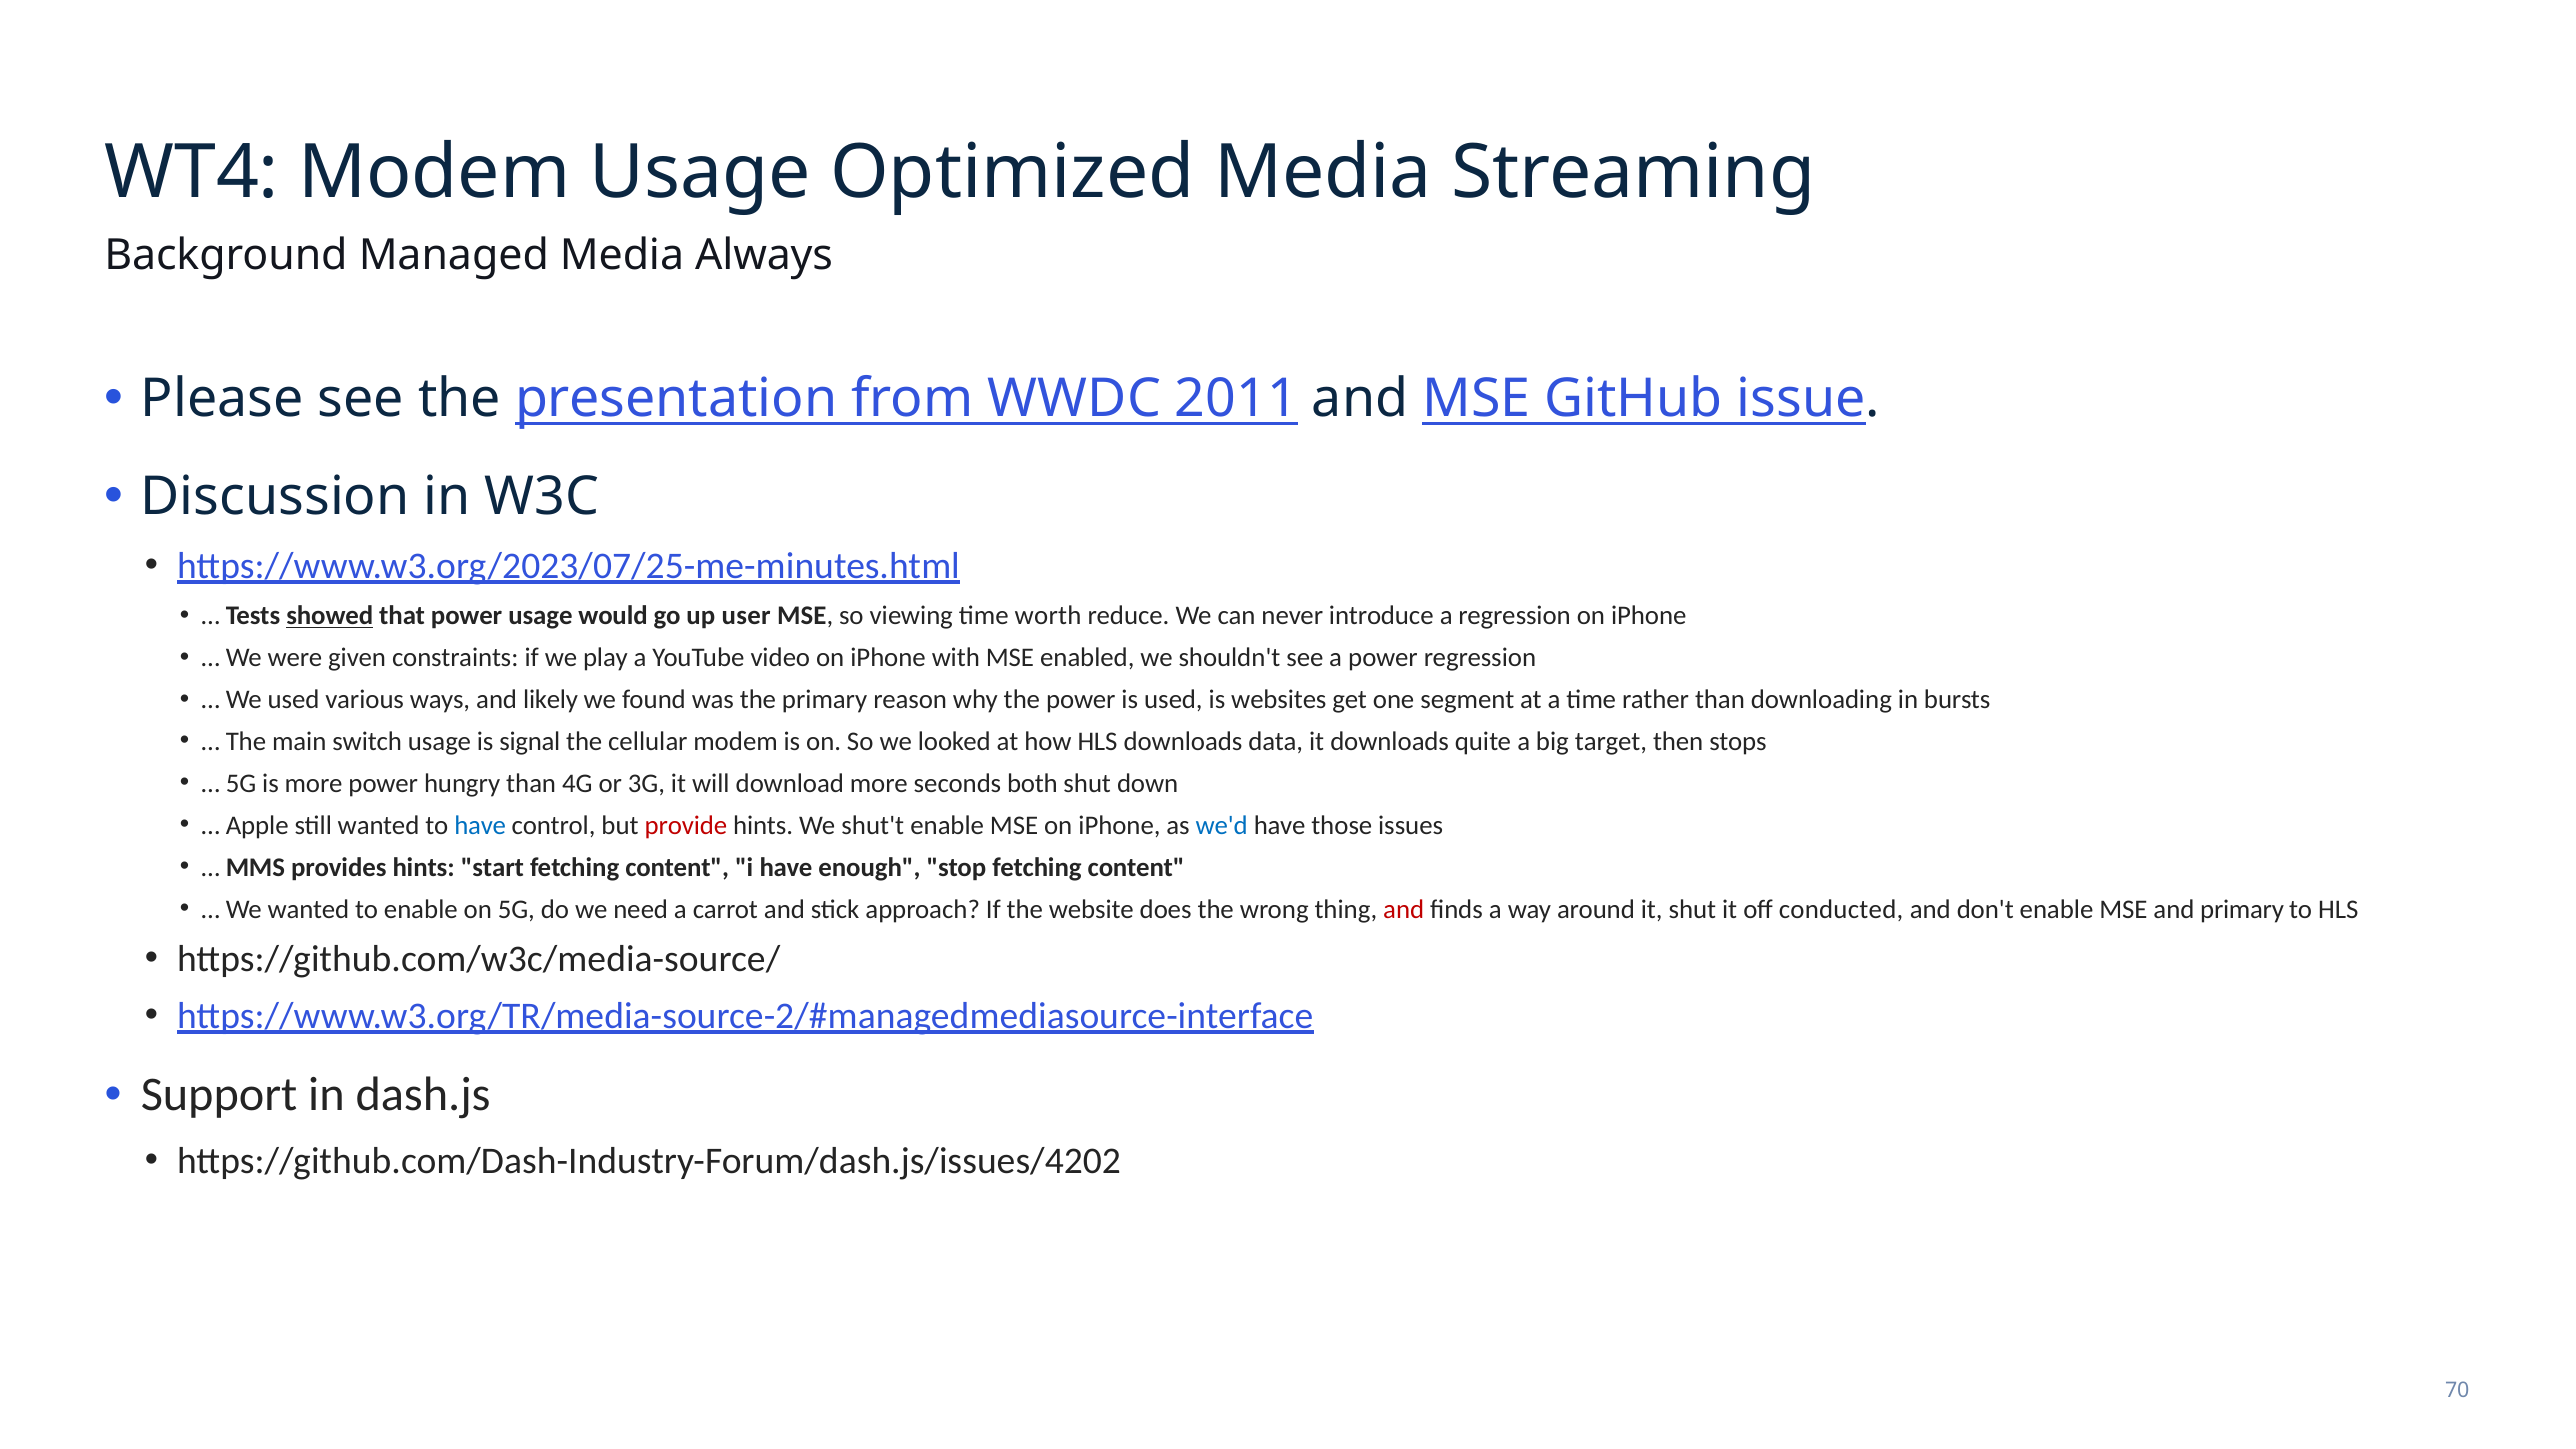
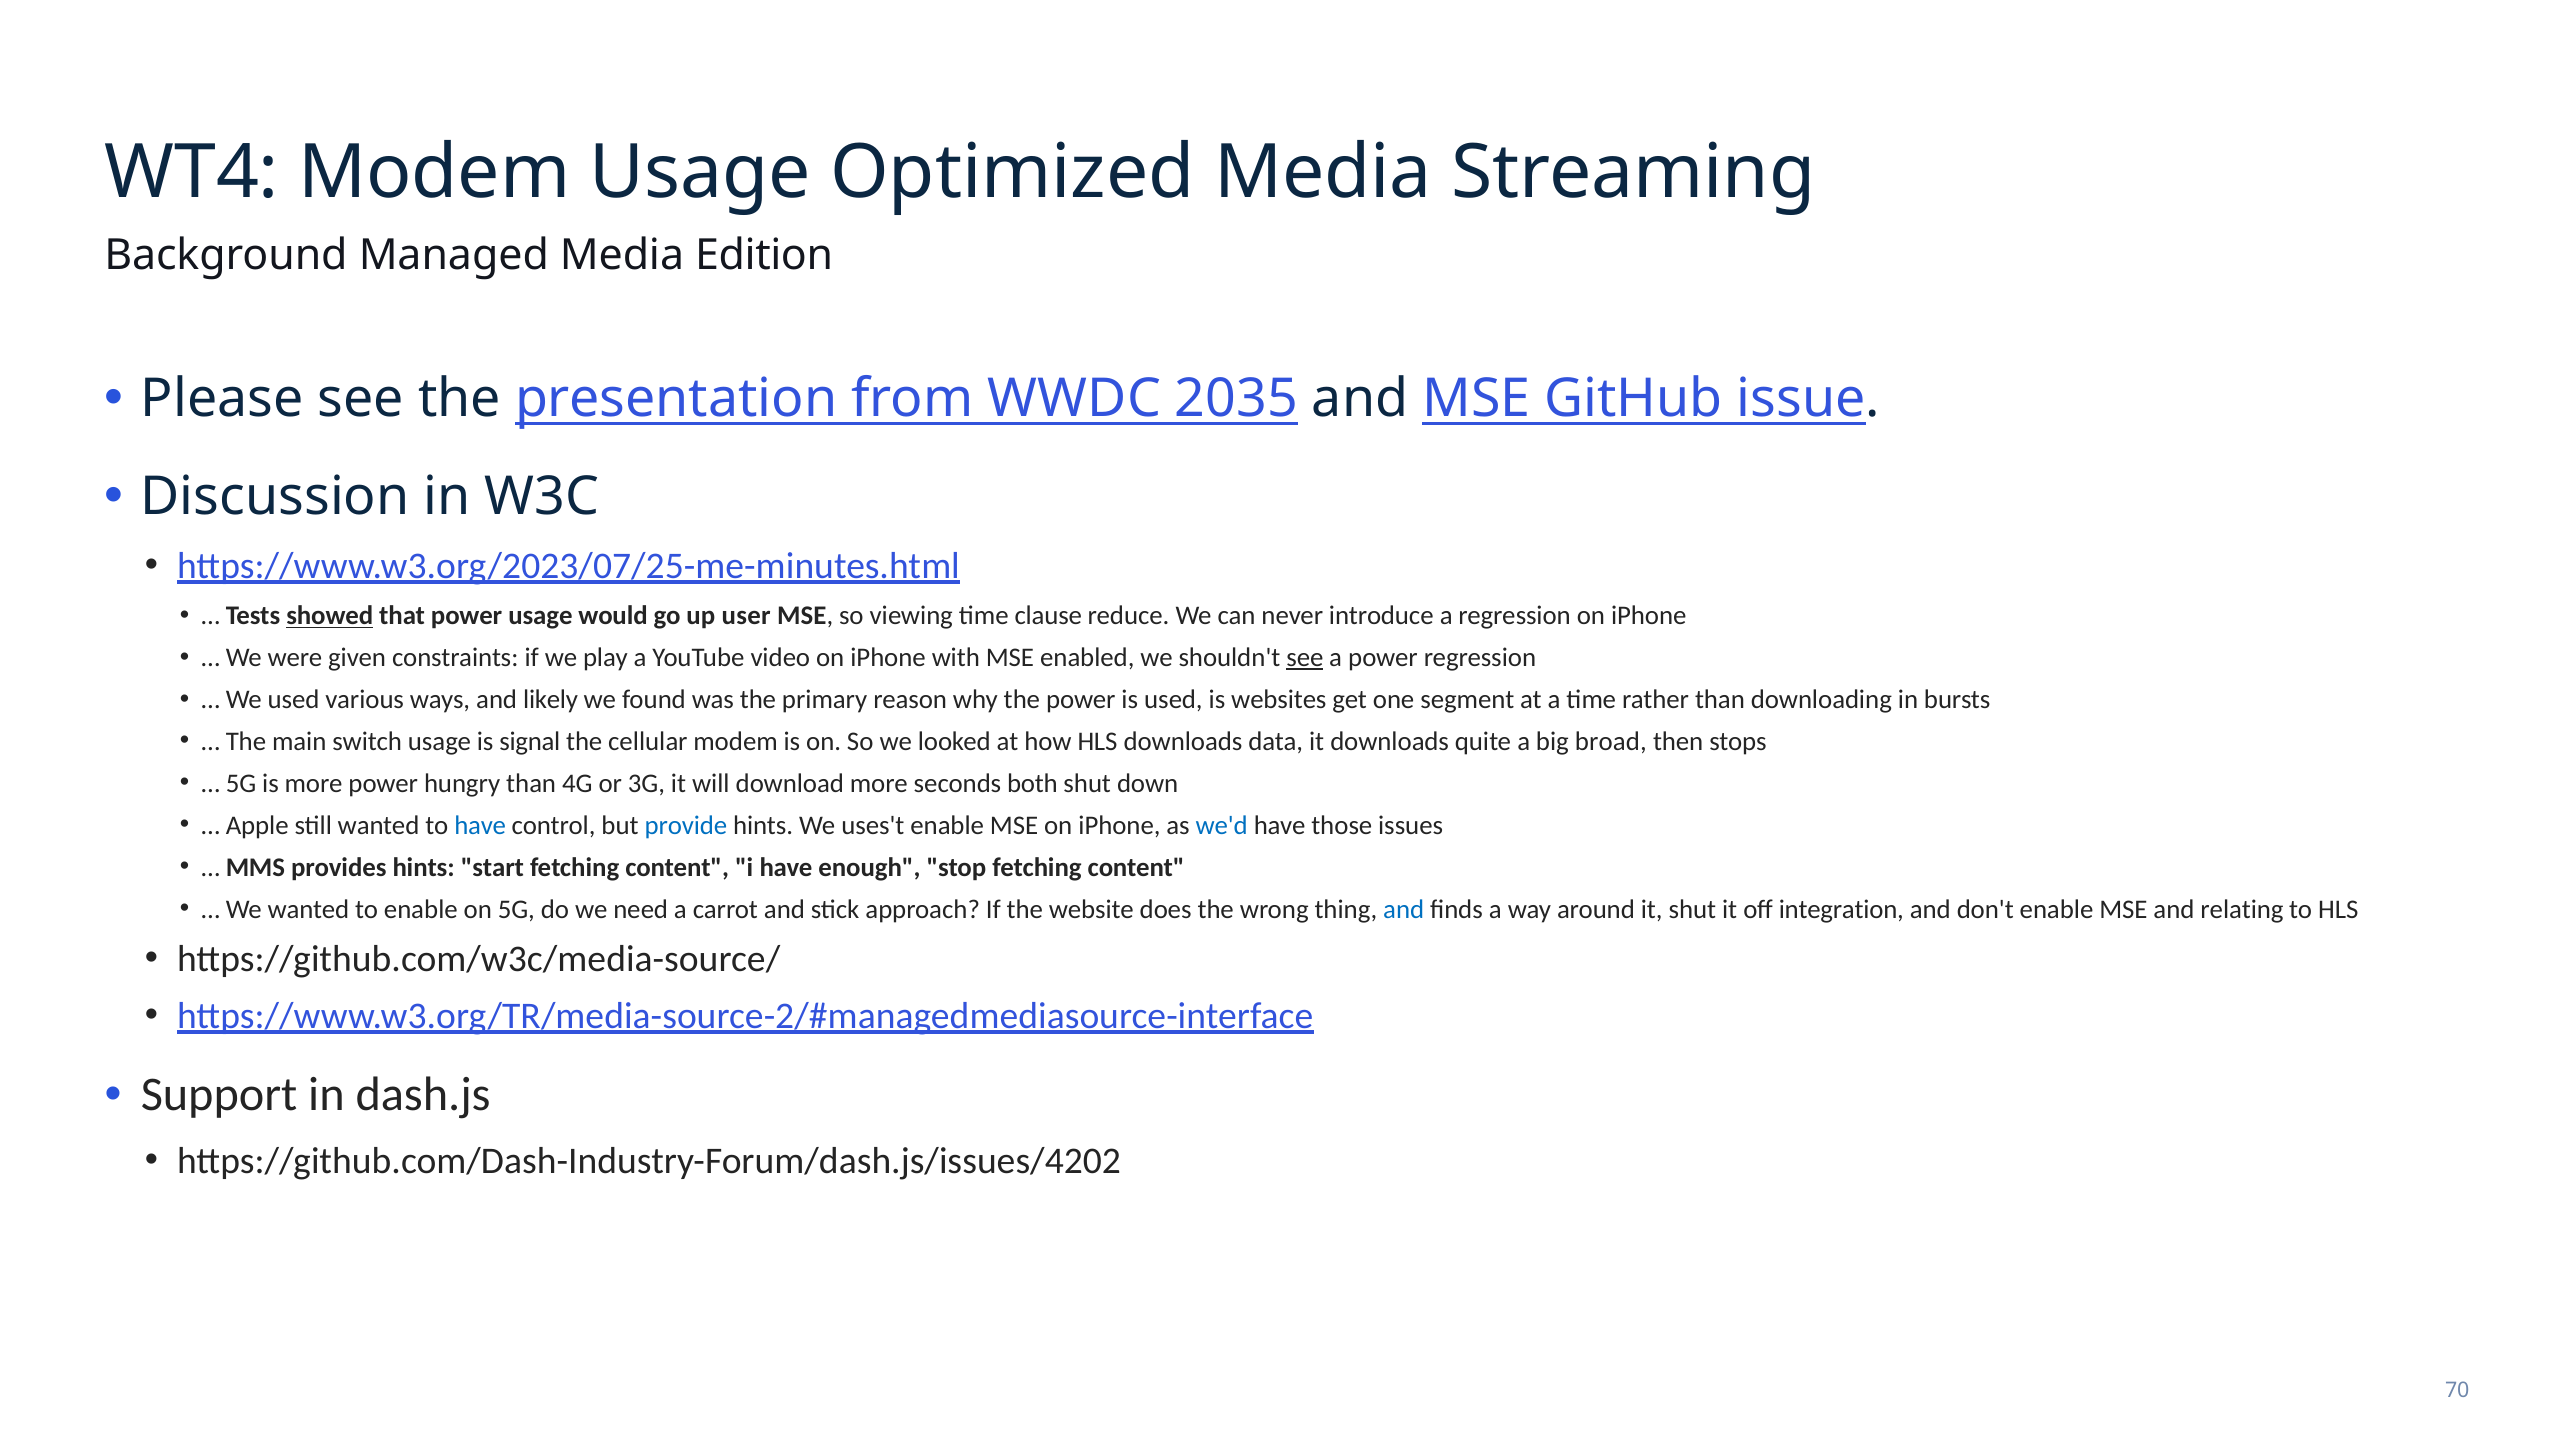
Always: Always -> Edition
2011: 2011 -> 2035
worth: worth -> clause
see at (1305, 658) underline: none -> present
target: target -> broad
provide colour: red -> blue
shut't: shut't -> uses't
and at (1404, 909) colour: red -> blue
conducted: conducted -> integration
and primary: primary -> relating
